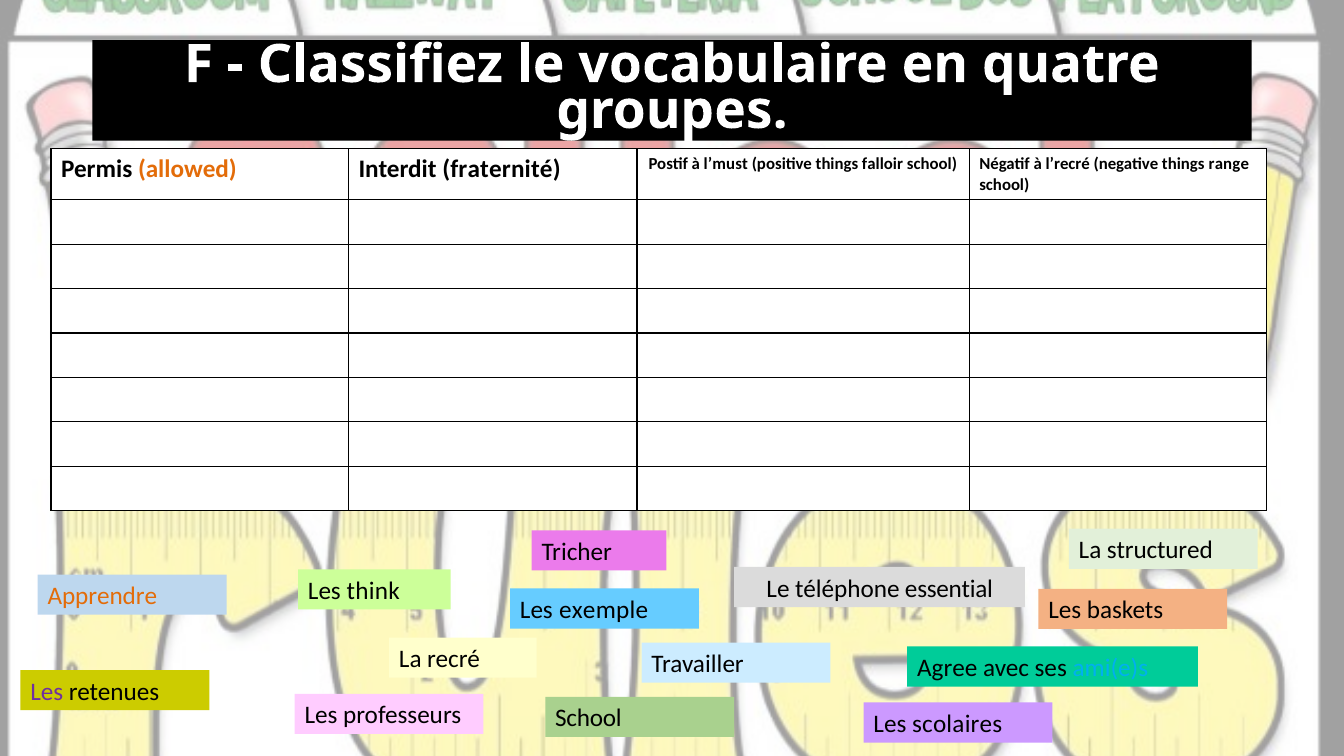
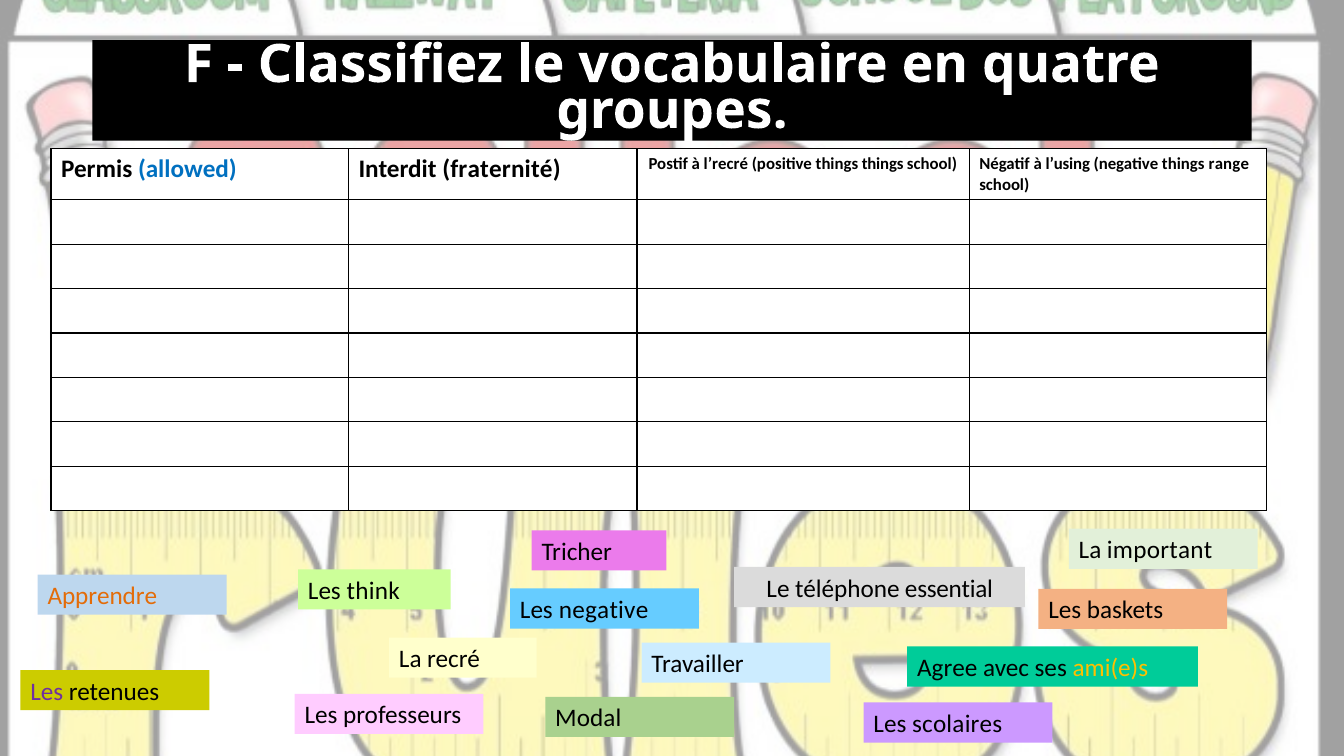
allowed colour: orange -> blue
l’must: l’must -> l’recré
things falloir: falloir -> things
l’recré: l’recré -> l’using
structured: structured -> important
Les exemple: exemple -> negative
ami(e)s colour: light blue -> yellow
professeurs School: School -> Modal
